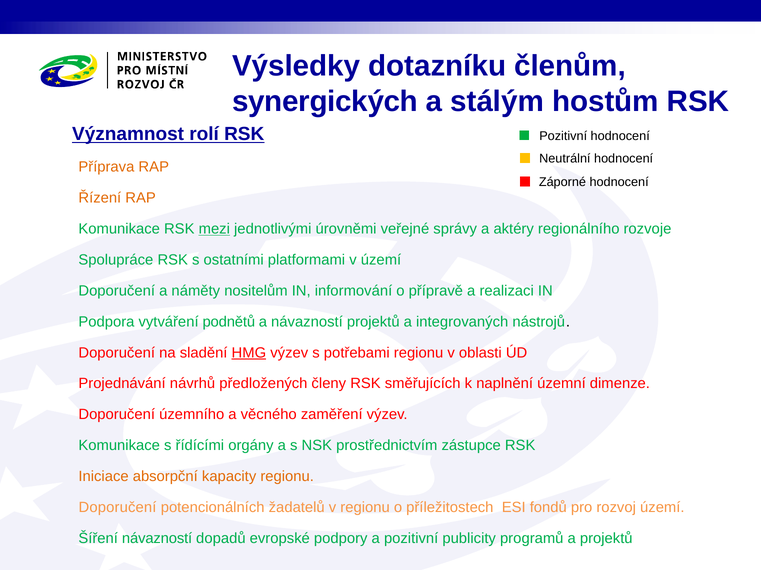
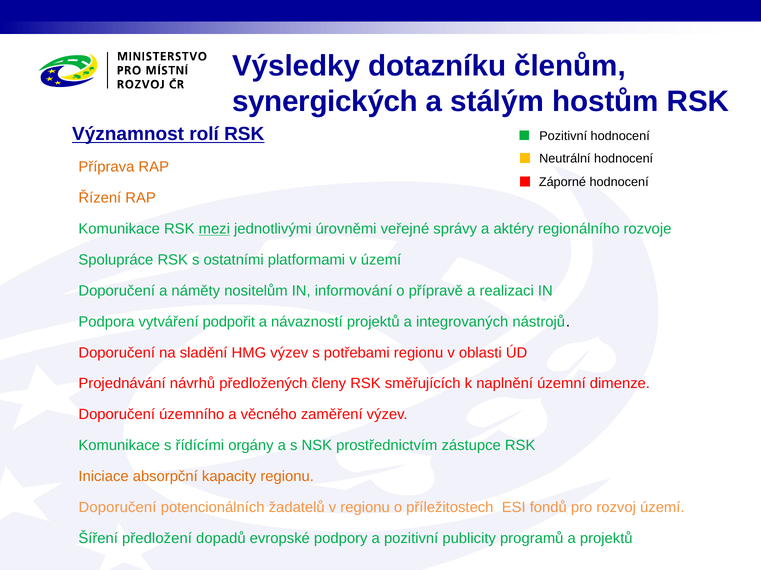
podnětů: podnětů -> podpořit
HMG underline: present -> none
Šíření návazností: návazností -> předložení
